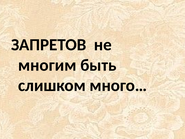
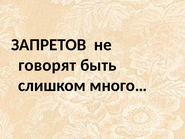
многим: многим -> говорят
